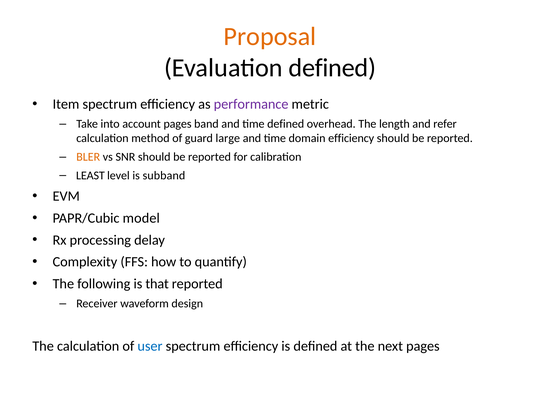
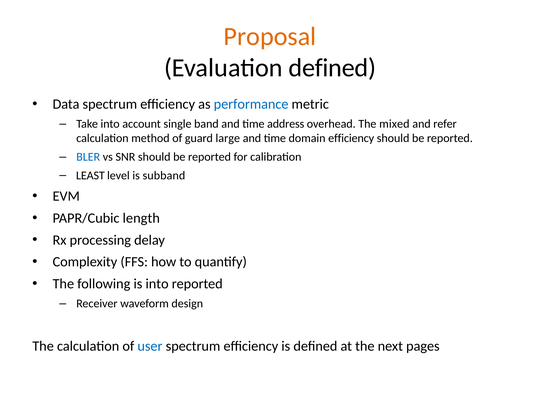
Item: Item -> Data
performance colour: purple -> blue
account pages: pages -> single
time defined: defined -> address
length: length -> mixed
BLER colour: orange -> blue
model: model -> length
is that: that -> into
